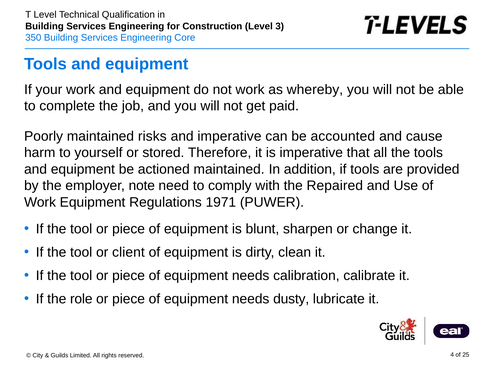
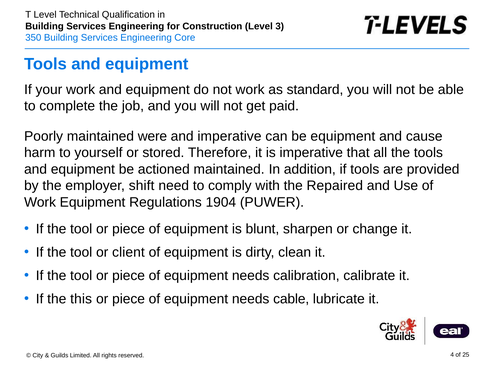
whereby: whereby -> standard
risks: risks -> were
be accounted: accounted -> equipment
note: note -> shift
1971: 1971 -> 1904
role: role -> this
dusty: dusty -> cable
